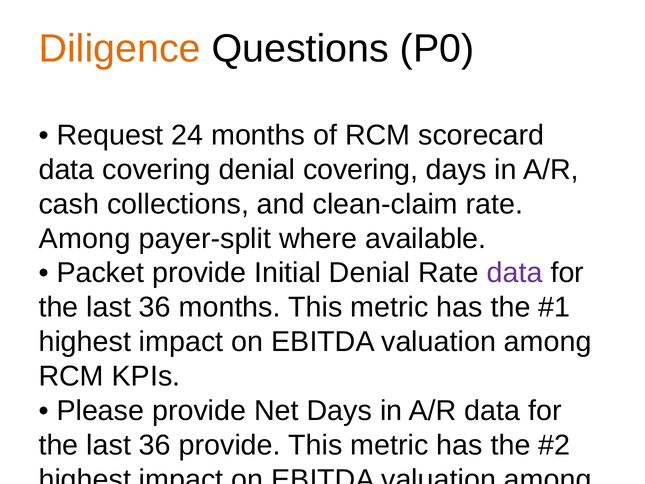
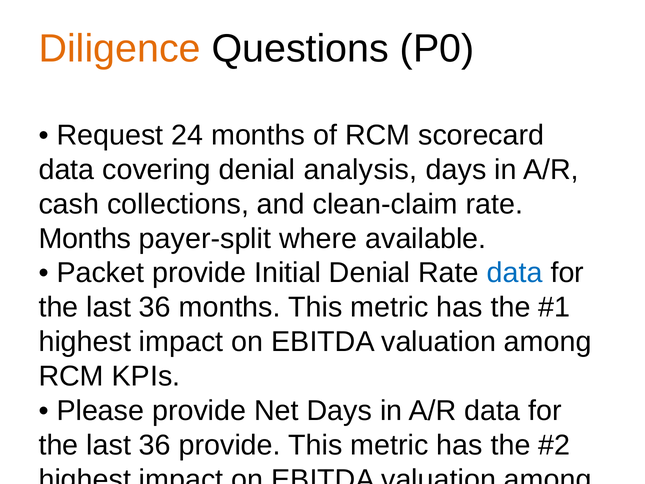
denial covering: covering -> analysis
Among at (85, 238): Among -> Months
data at (515, 273) colour: purple -> blue
